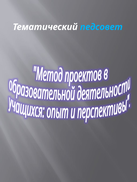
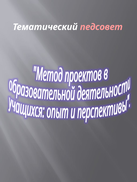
педсовет colour: light blue -> pink
